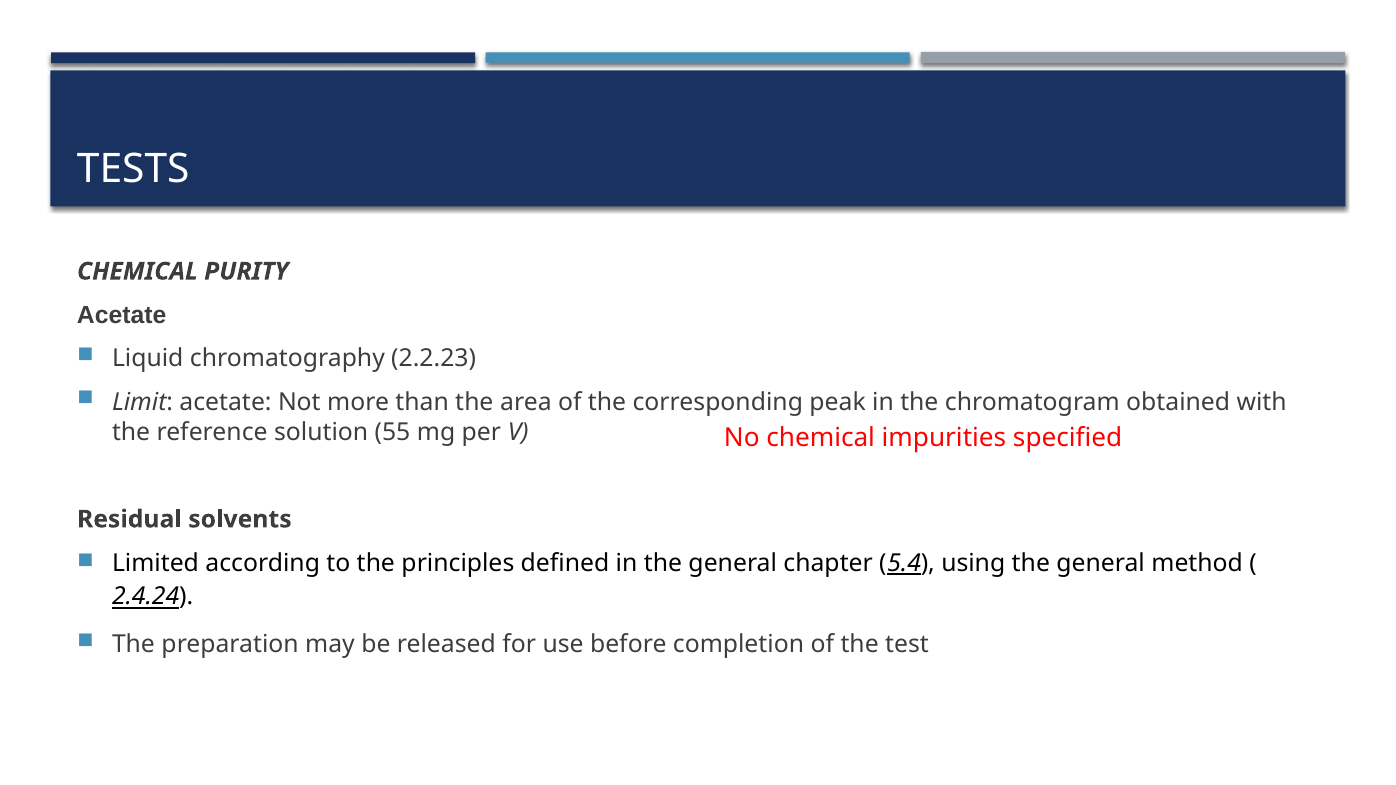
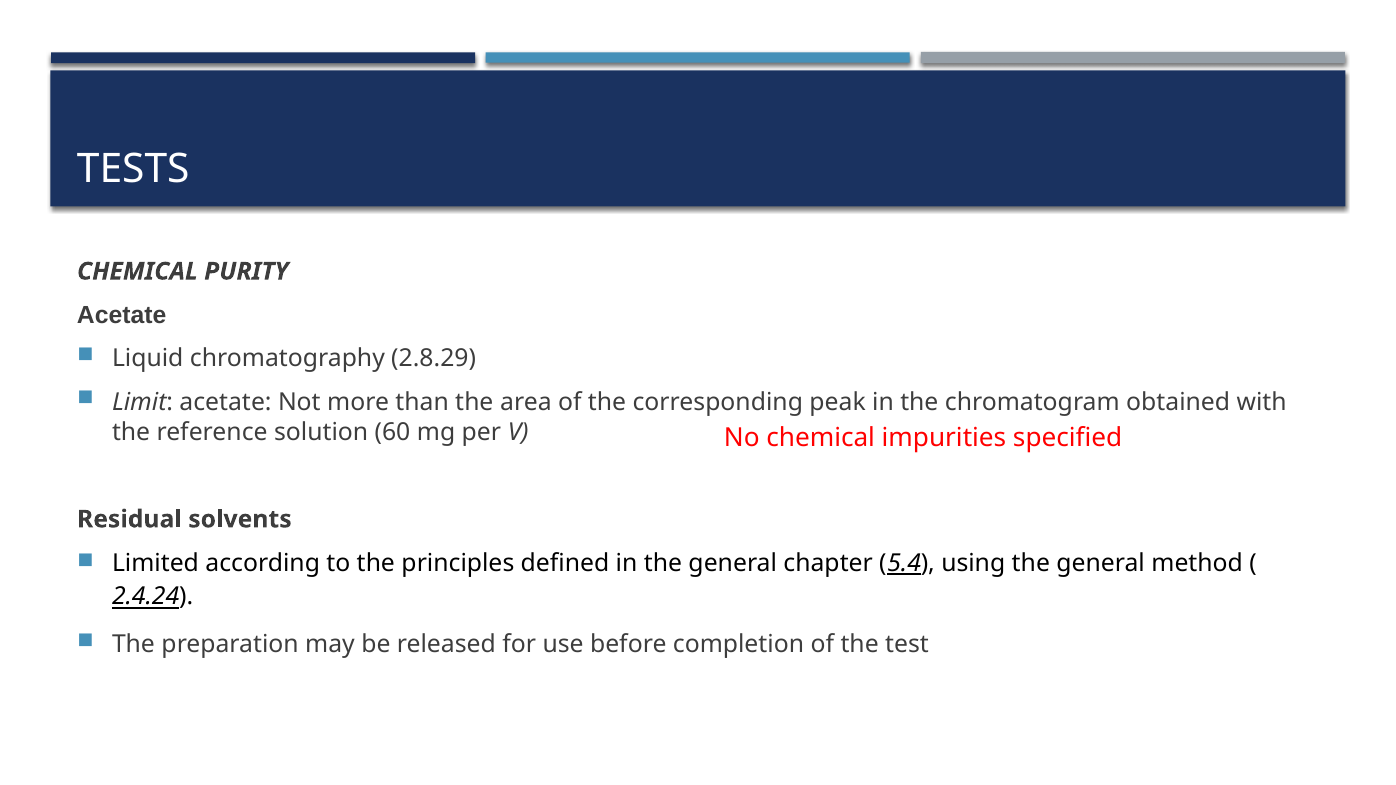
2.2.23: 2.2.23 -> 2.8.29
55: 55 -> 60
